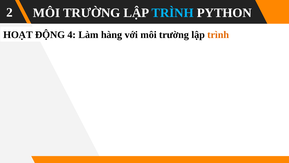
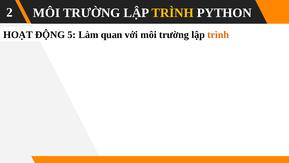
TRÌNH at (173, 13) colour: light blue -> yellow
4: 4 -> 5
hàng: hàng -> quan
